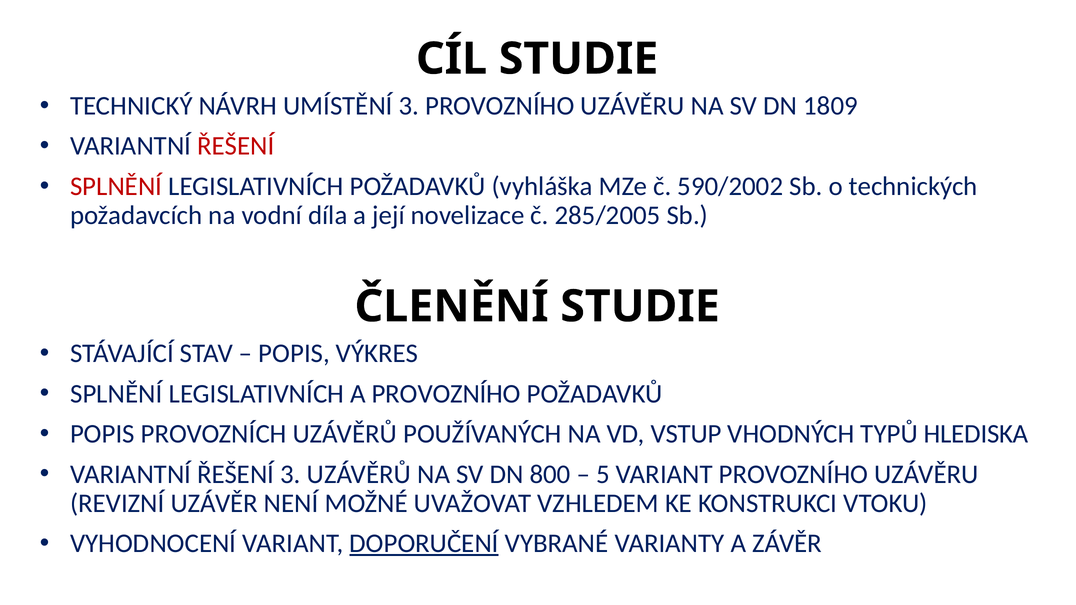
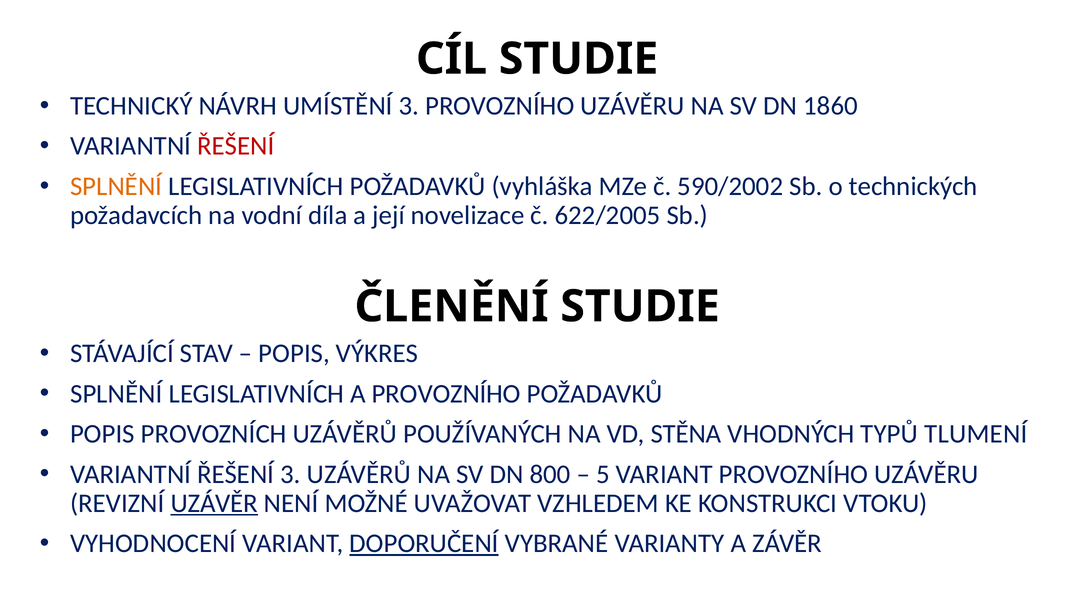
1809: 1809 -> 1860
SPLNĚNÍ at (116, 186) colour: red -> orange
285/2005: 285/2005 -> 622/2005
VSTUP: VSTUP -> STĚNA
HLEDISKA: HLEDISKA -> TLUMENÍ
UZÁVĚR underline: none -> present
